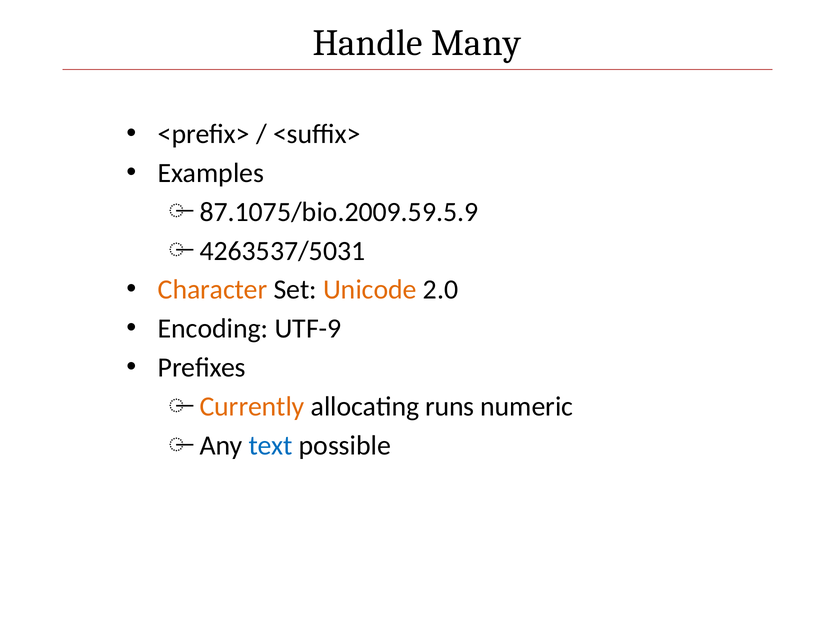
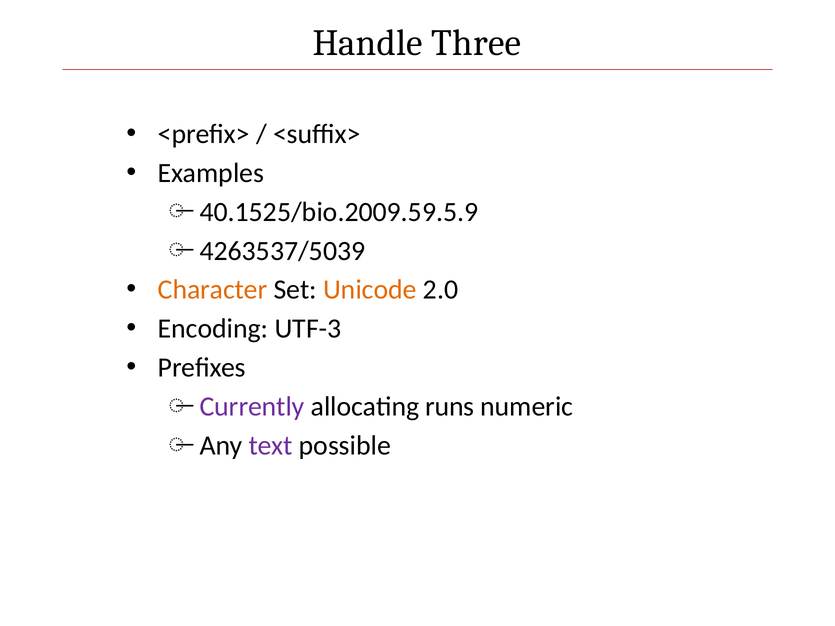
Many: Many -> Three
87.1075/bio.2009.59.5.9: 87.1075/bio.2009.59.5.9 -> 40.1525/bio.2009.59.5.9
4263537/5031: 4263537/5031 -> 4263537/5039
UTF-9: UTF-9 -> UTF-3
Currently colour: orange -> purple
text colour: blue -> purple
